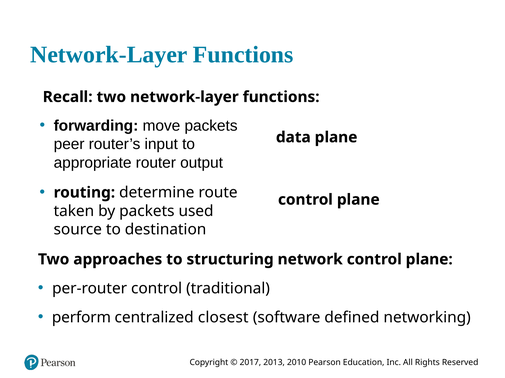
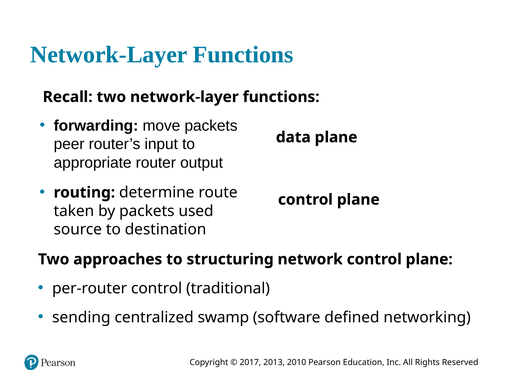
perform: perform -> sending
closest: closest -> swamp
